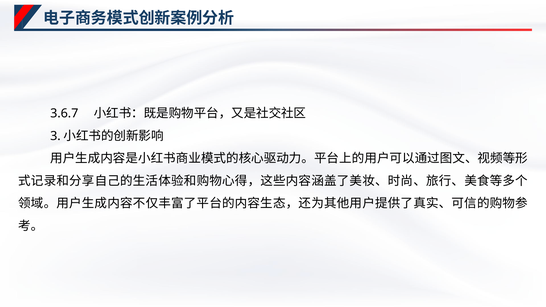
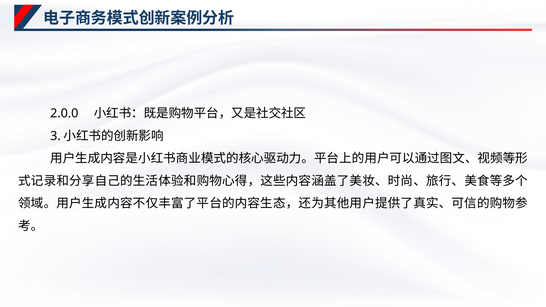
3.6.7: 3.6.7 -> 2.0.0
